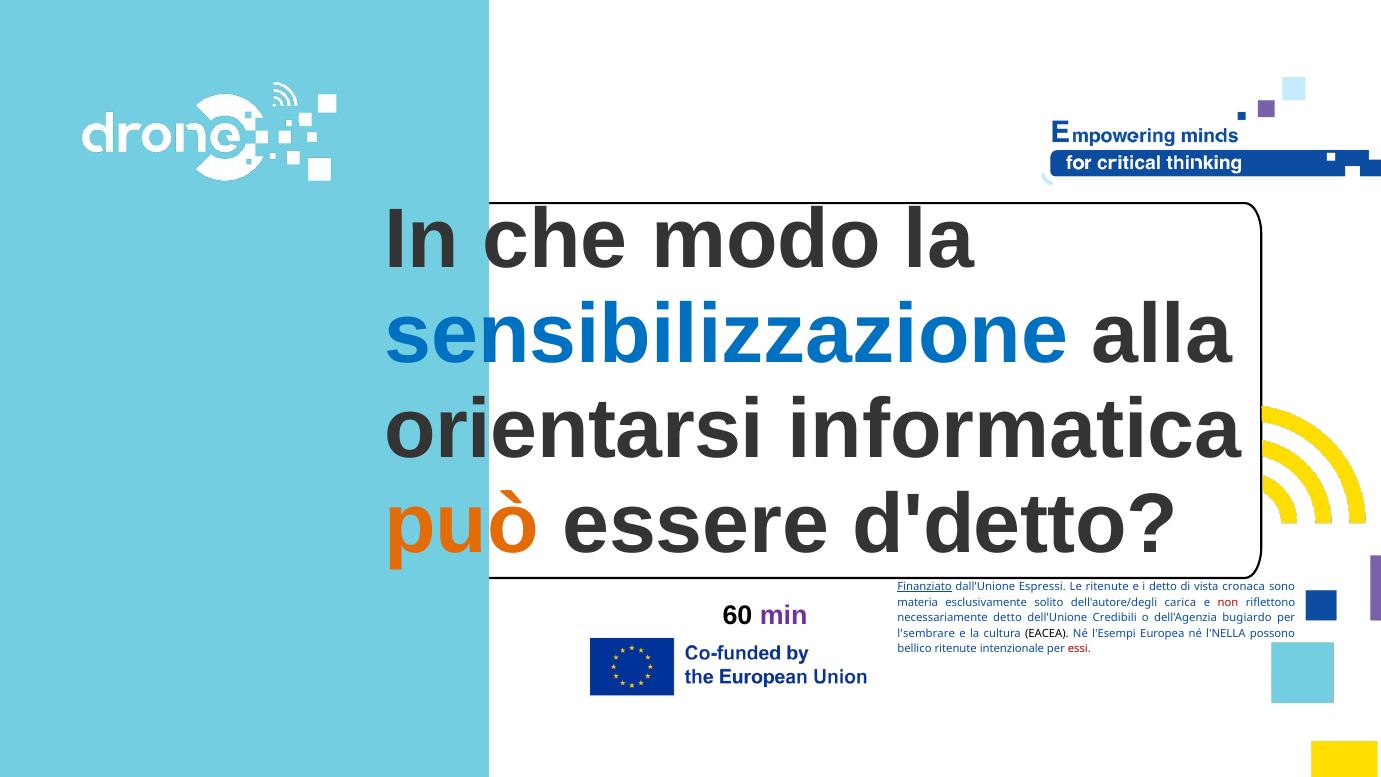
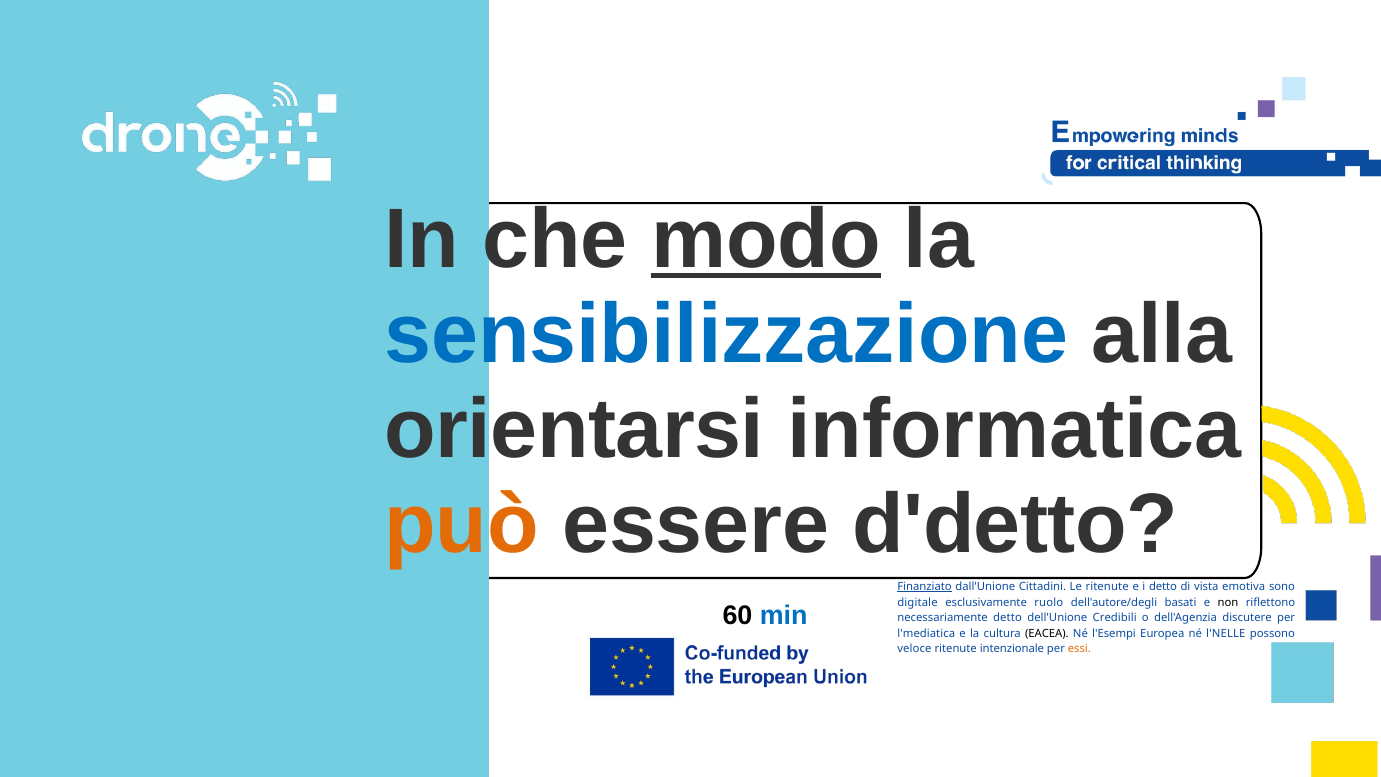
modo underline: none -> present
Espressi: Espressi -> Cittadini
cronaca: cronaca -> emotiva
materia: materia -> digitale
solito: solito -> ruolo
carica: carica -> basati
non colour: red -> black
min colour: purple -> blue
bugiardo: bugiardo -> discutere
l'sembrare: l'sembrare -> l'mediatica
l'NELLA: l'NELLA -> l'NELLE
bellico: bellico -> veloce
essi colour: red -> orange
